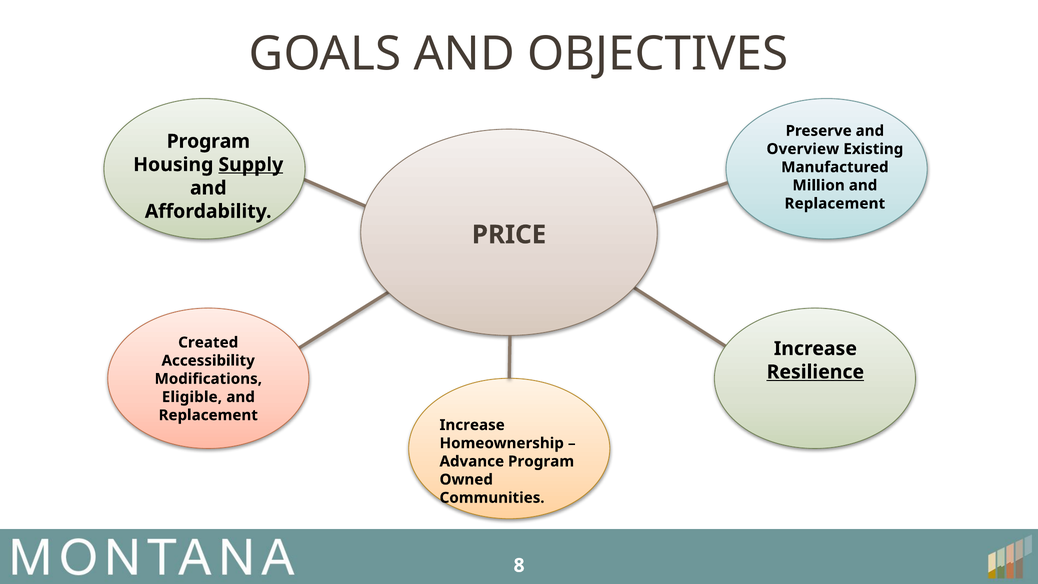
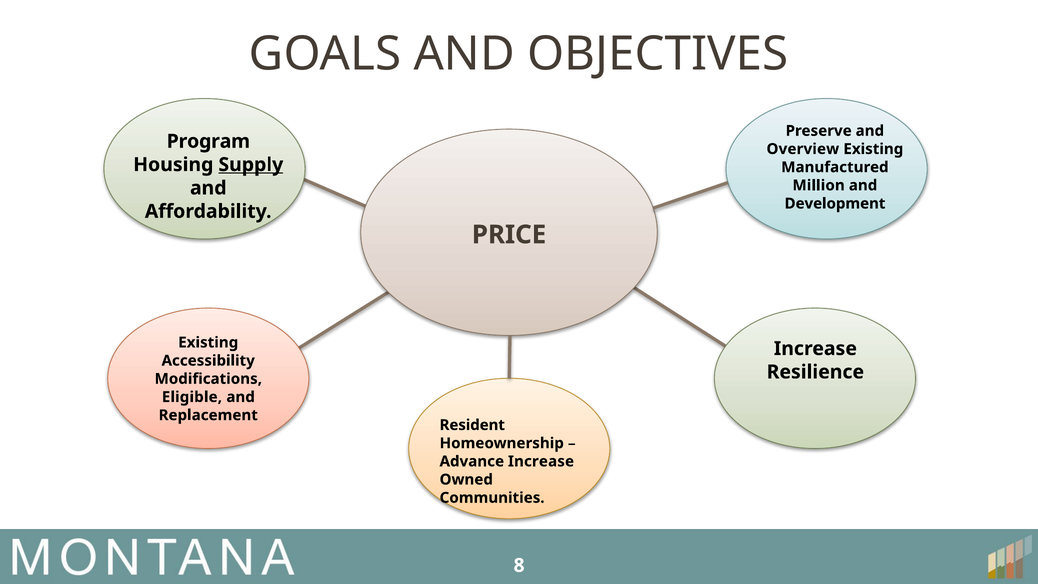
Replacement at (835, 204): Replacement -> Development
Created at (208, 342): Created -> Existing
Resilience underline: present -> none
Increase at (472, 425): Increase -> Resident
Advance Program: Program -> Increase
